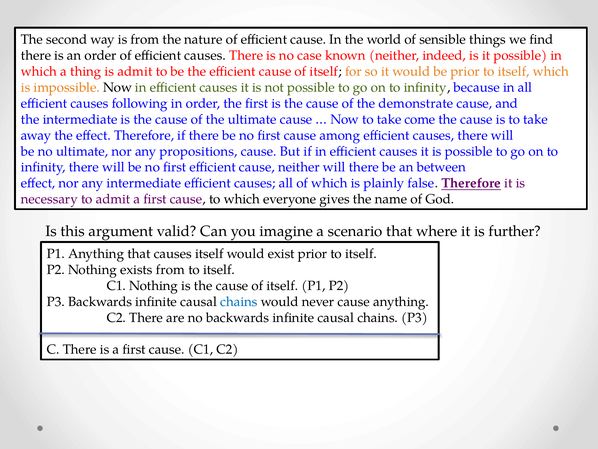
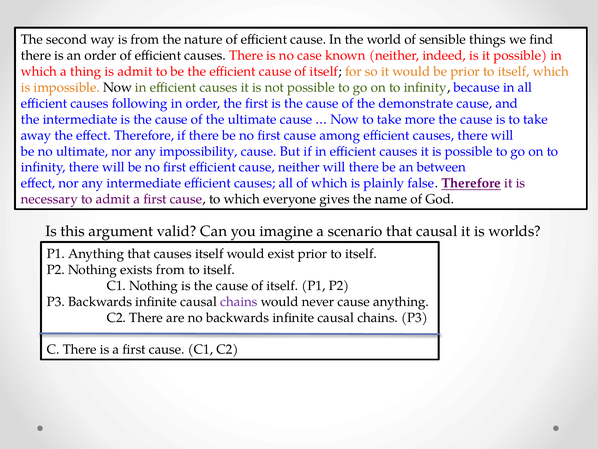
come: come -> more
propositions: propositions -> impossibility
that where: where -> causal
further: further -> worlds
chains at (239, 301) colour: blue -> purple
